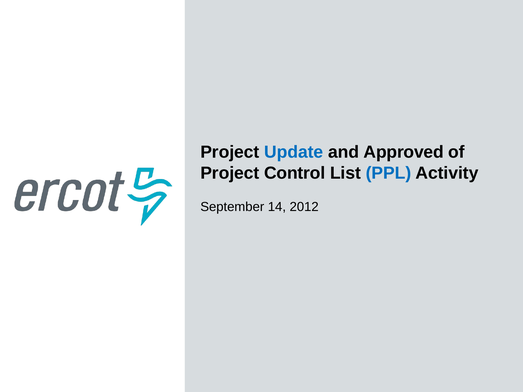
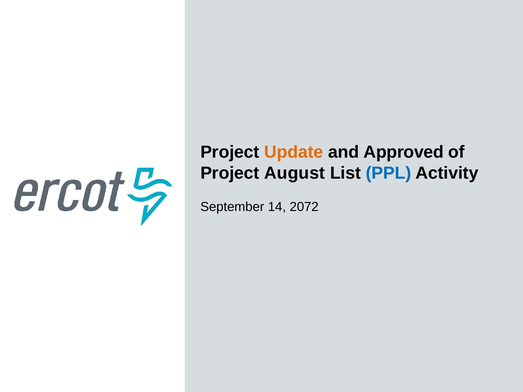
Update colour: blue -> orange
Control: Control -> August
2012: 2012 -> 2072
